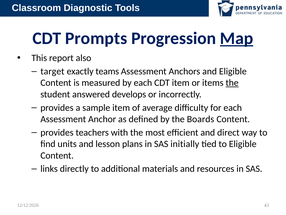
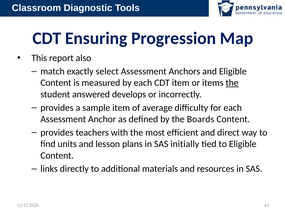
Prompts: Prompts -> Ensuring
Map underline: present -> none
target: target -> match
teams: teams -> select
